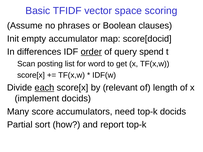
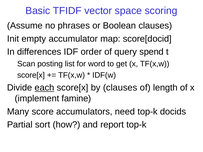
order underline: present -> none
by relevant: relevant -> clauses
implement docids: docids -> famine
